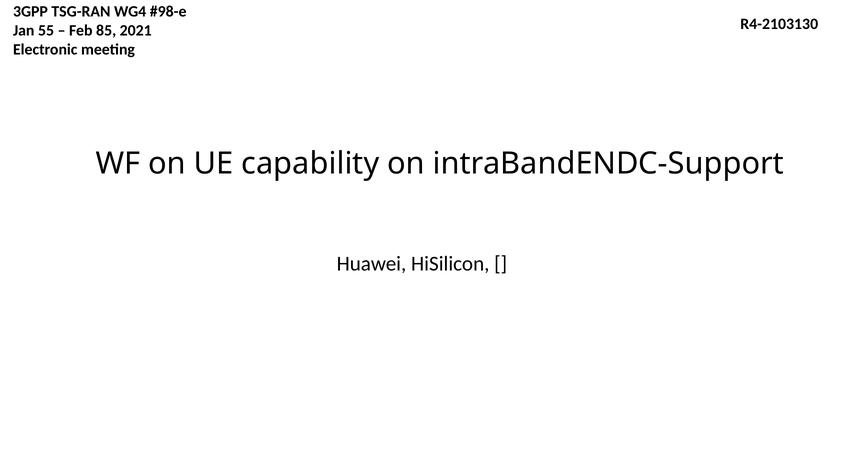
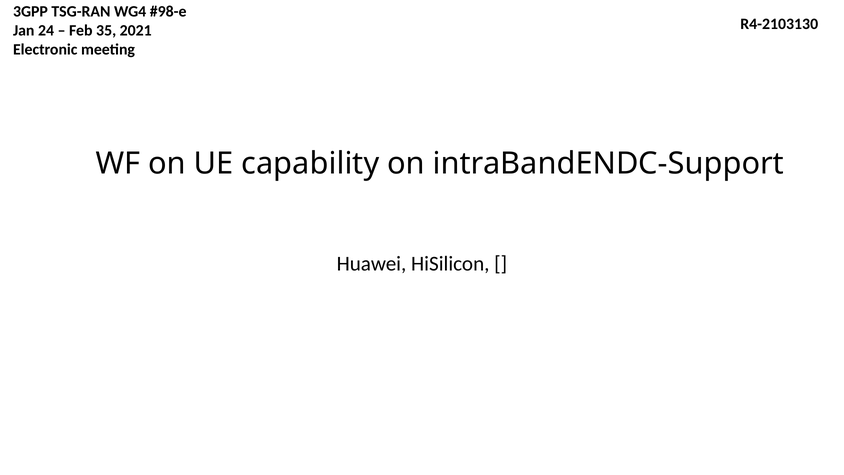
55: 55 -> 24
85: 85 -> 35
